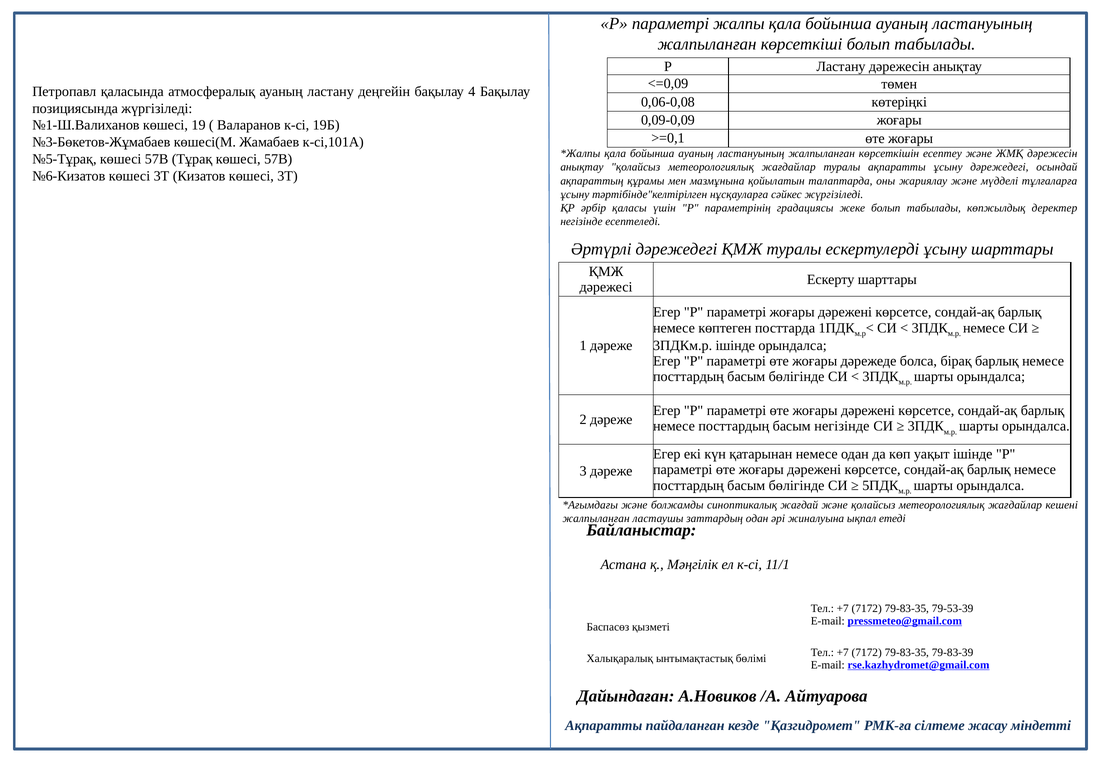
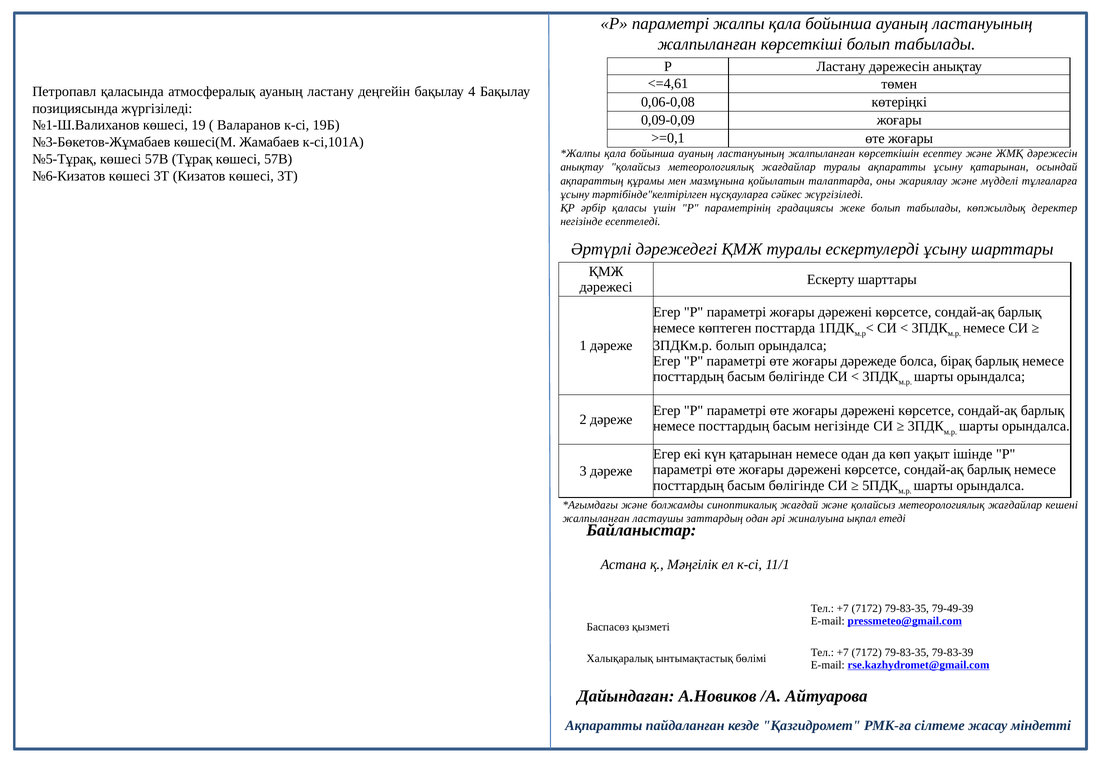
<=0,09: <=0,09 -> <=4,61
ұсыну дәрежедегі: дәрежедегі -> қатарынан
3ПДКм.р ішінде: ішінде -> болып
79-53-39: 79-53-39 -> 79-49-39
